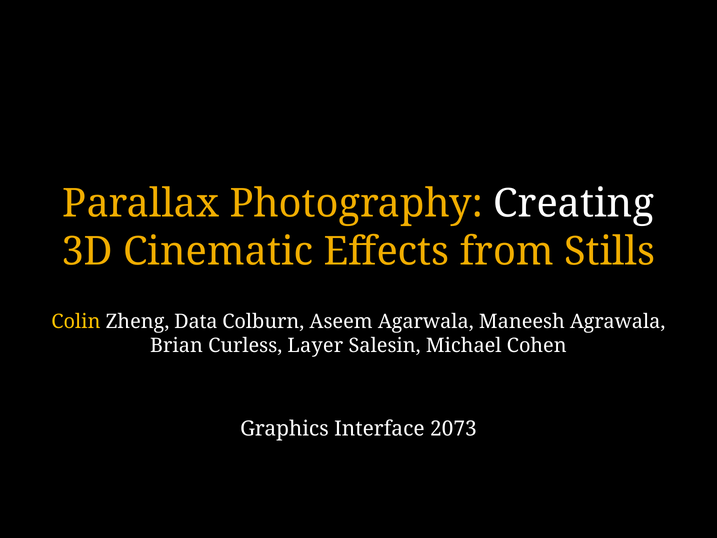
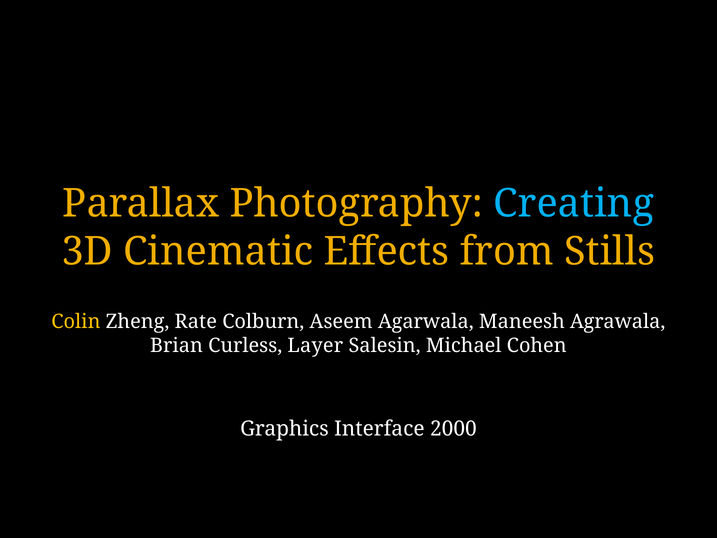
Creating colour: white -> light blue
Data: Data -> Rate
2073: 2073 -> 2000
